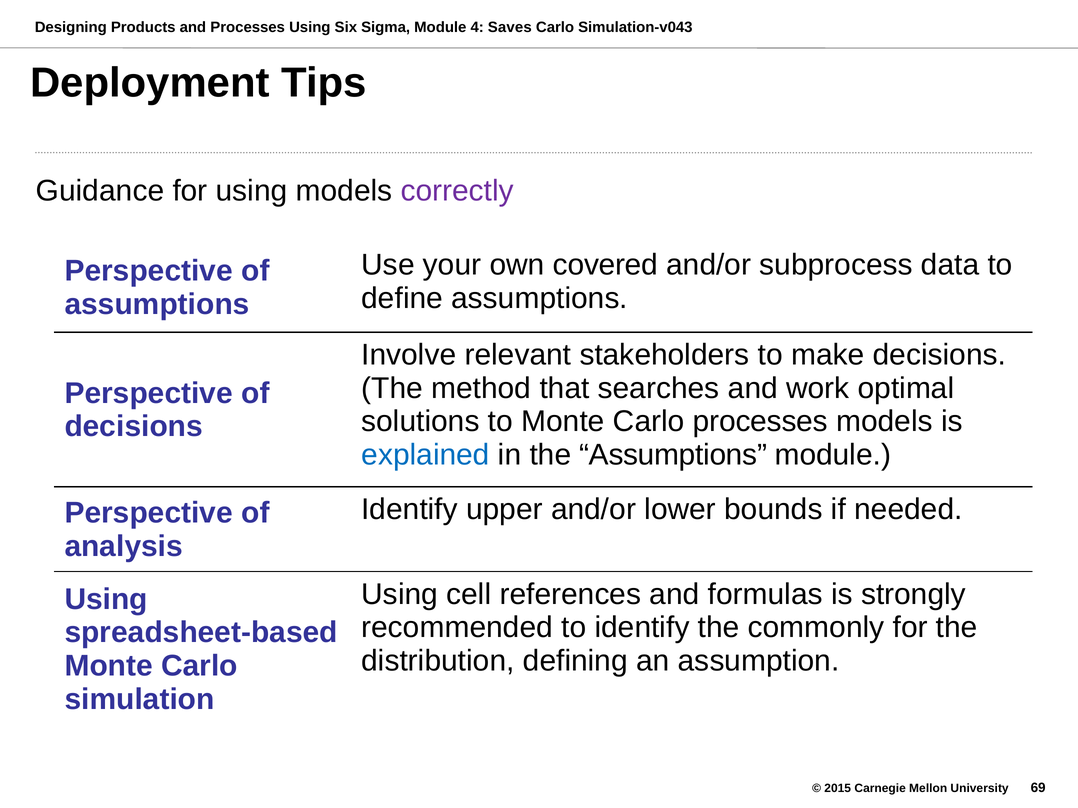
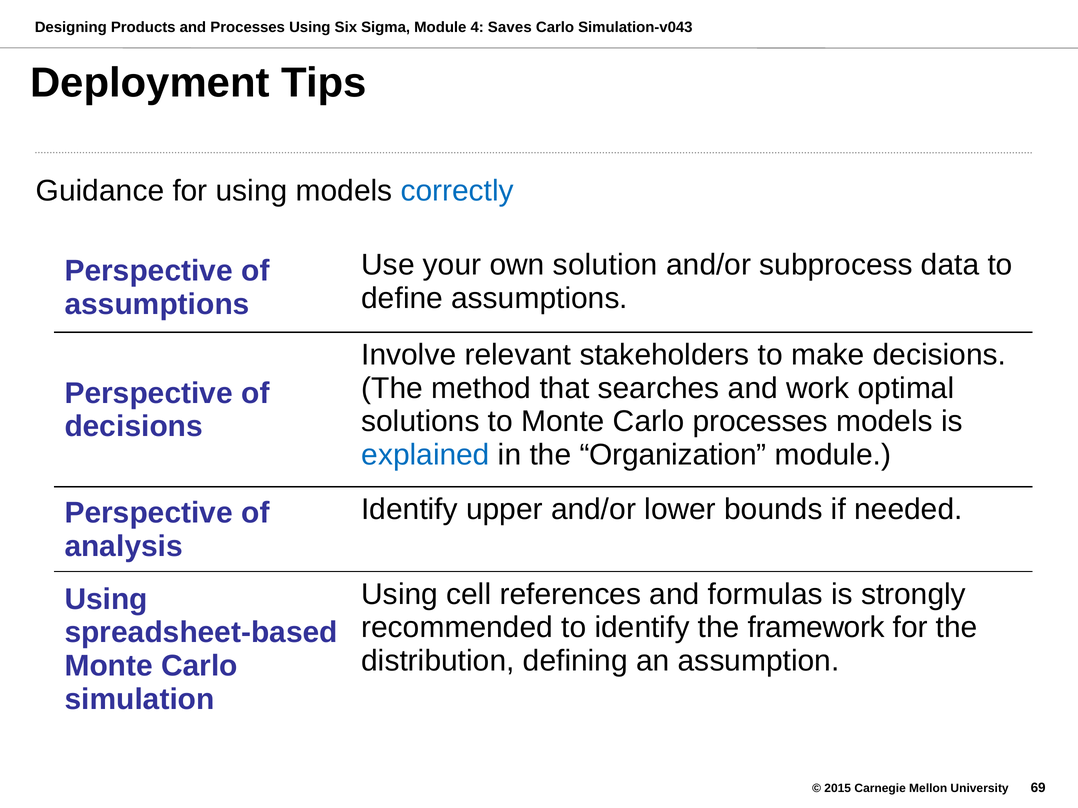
correctly colour: purple -> blue
covered: covered -> solution
the Assumptions: Assumptions -> Organization
commonly: commonly -> framework
